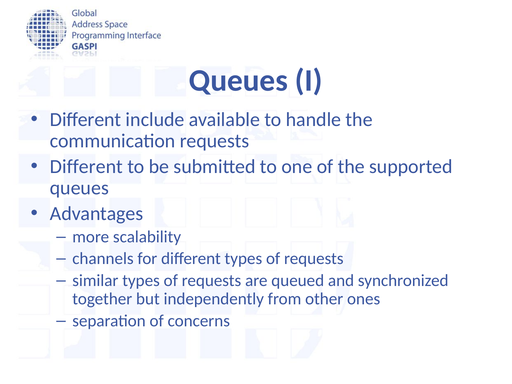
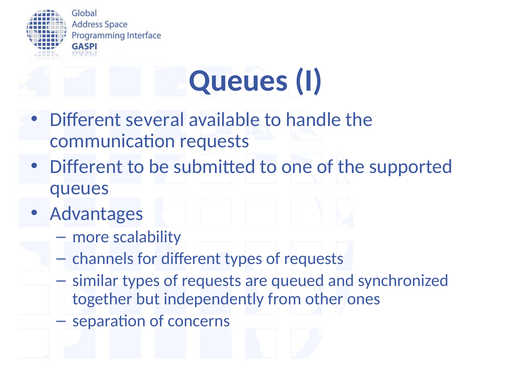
include: include -> several
